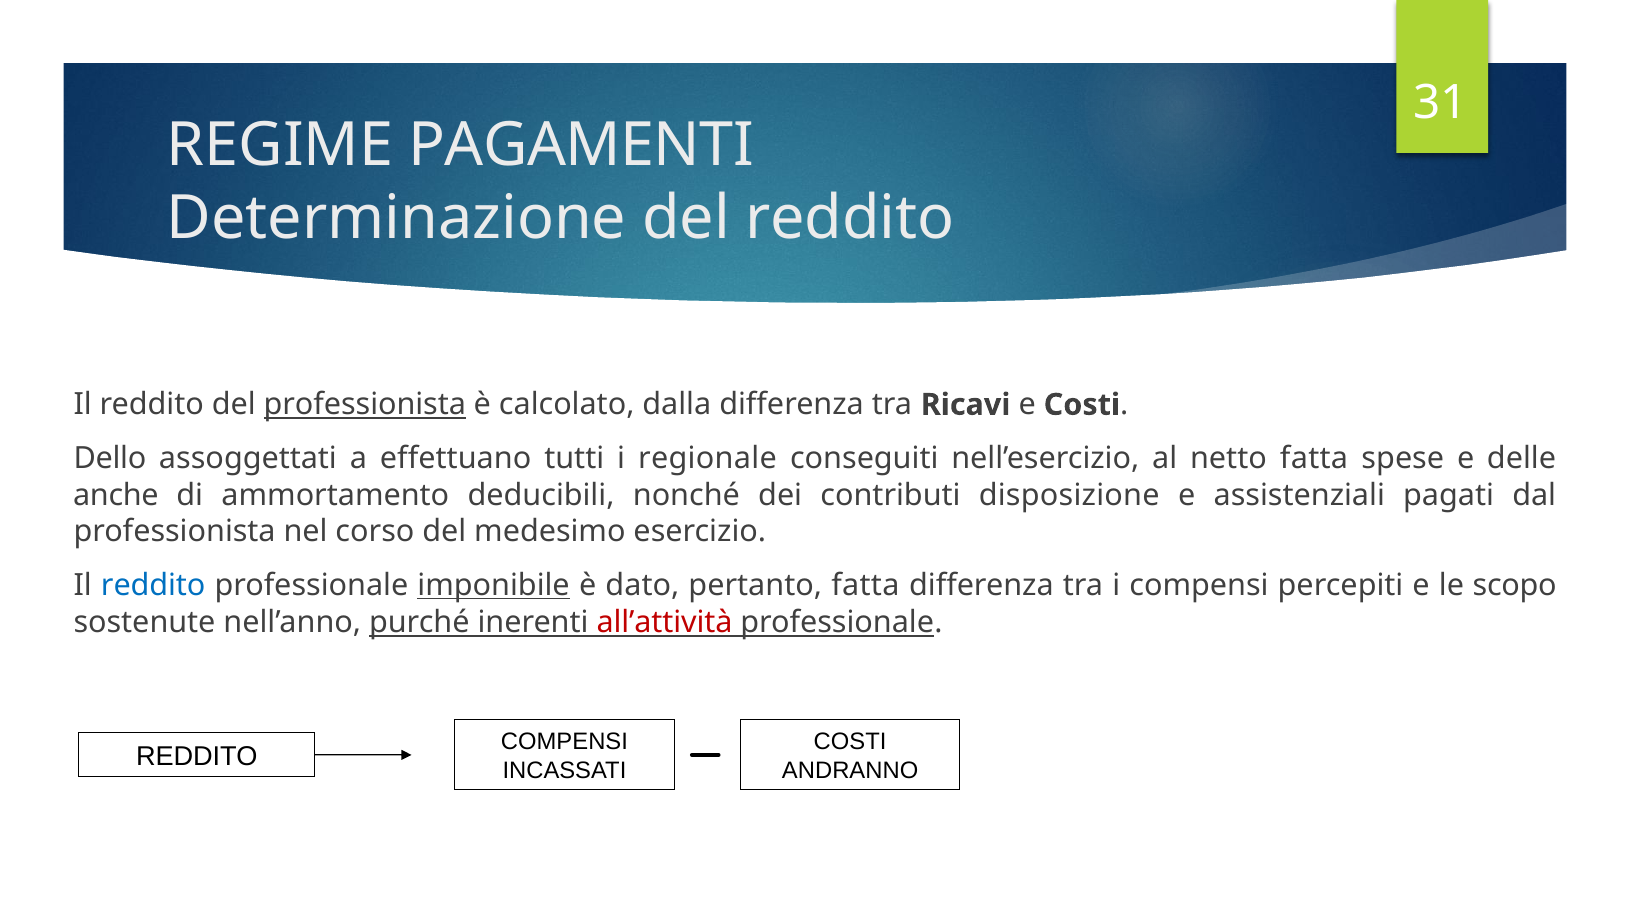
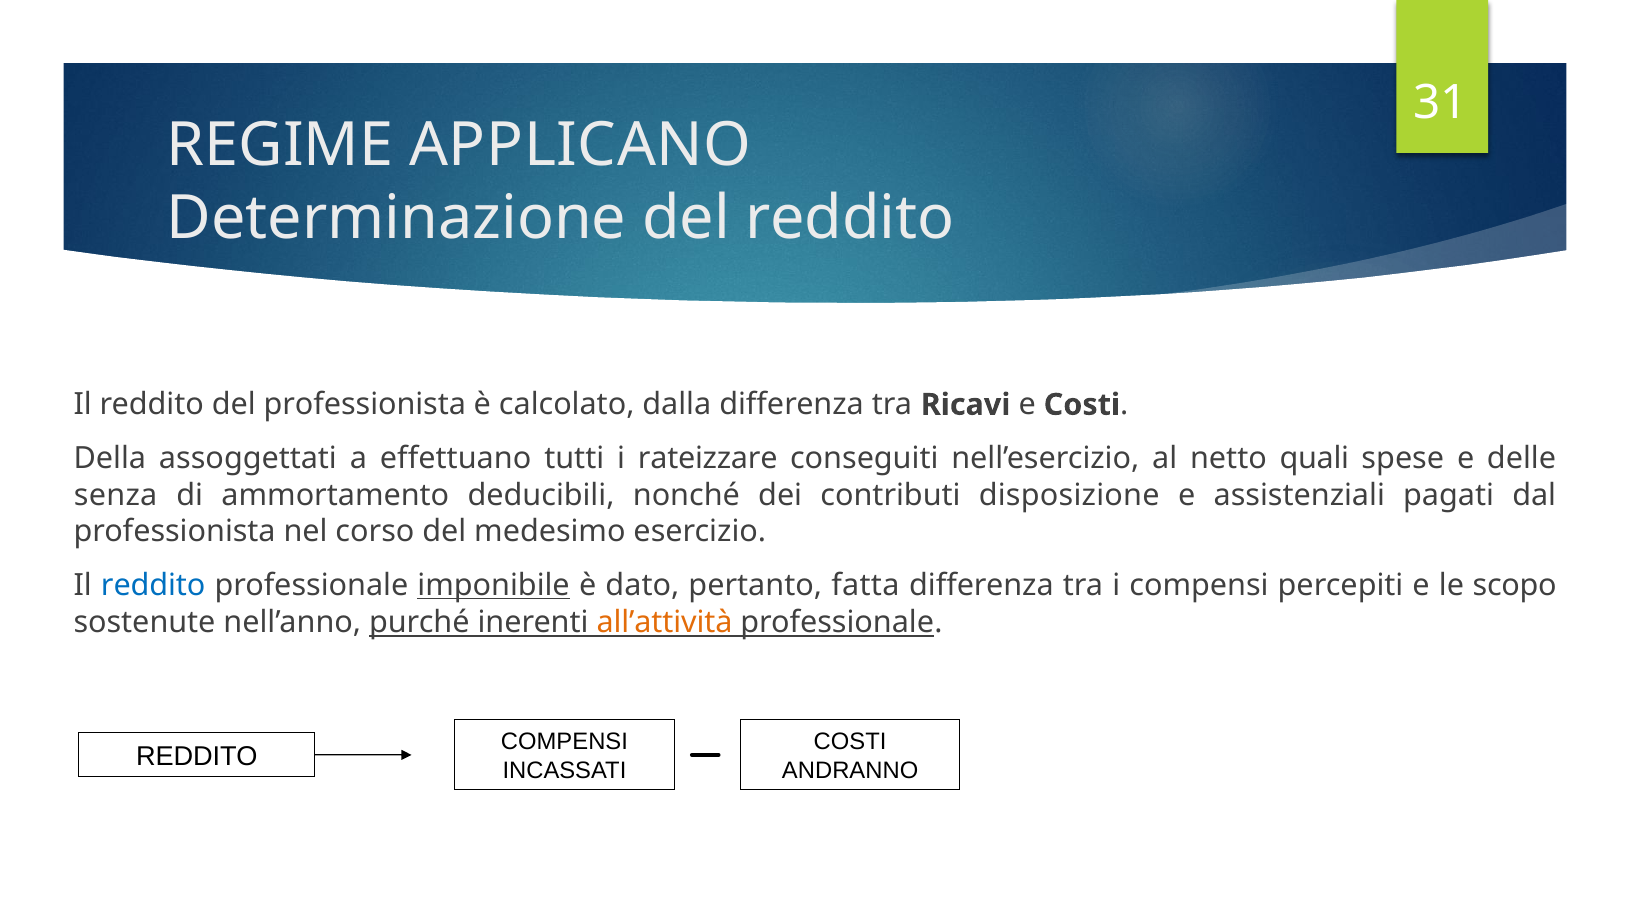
PAGAMENTI: PAGAMENTI -> APPLICANO
professionista at (365, 405) underline: present -> none
Dello: Dello -> Della
regionale: regionale -> rateizzare
netto fatta: fatta -> quali
anche: anche -> senza
all’attività colour: red -> orange
